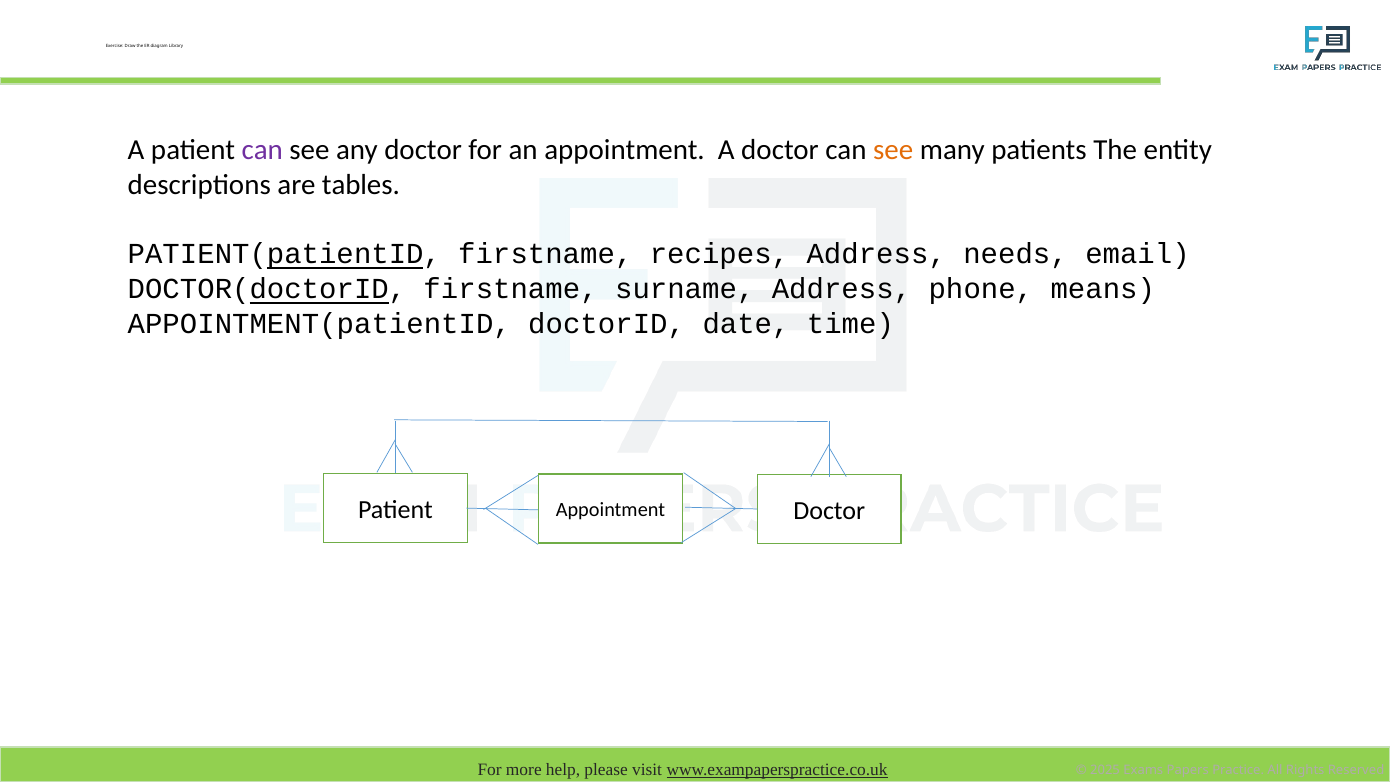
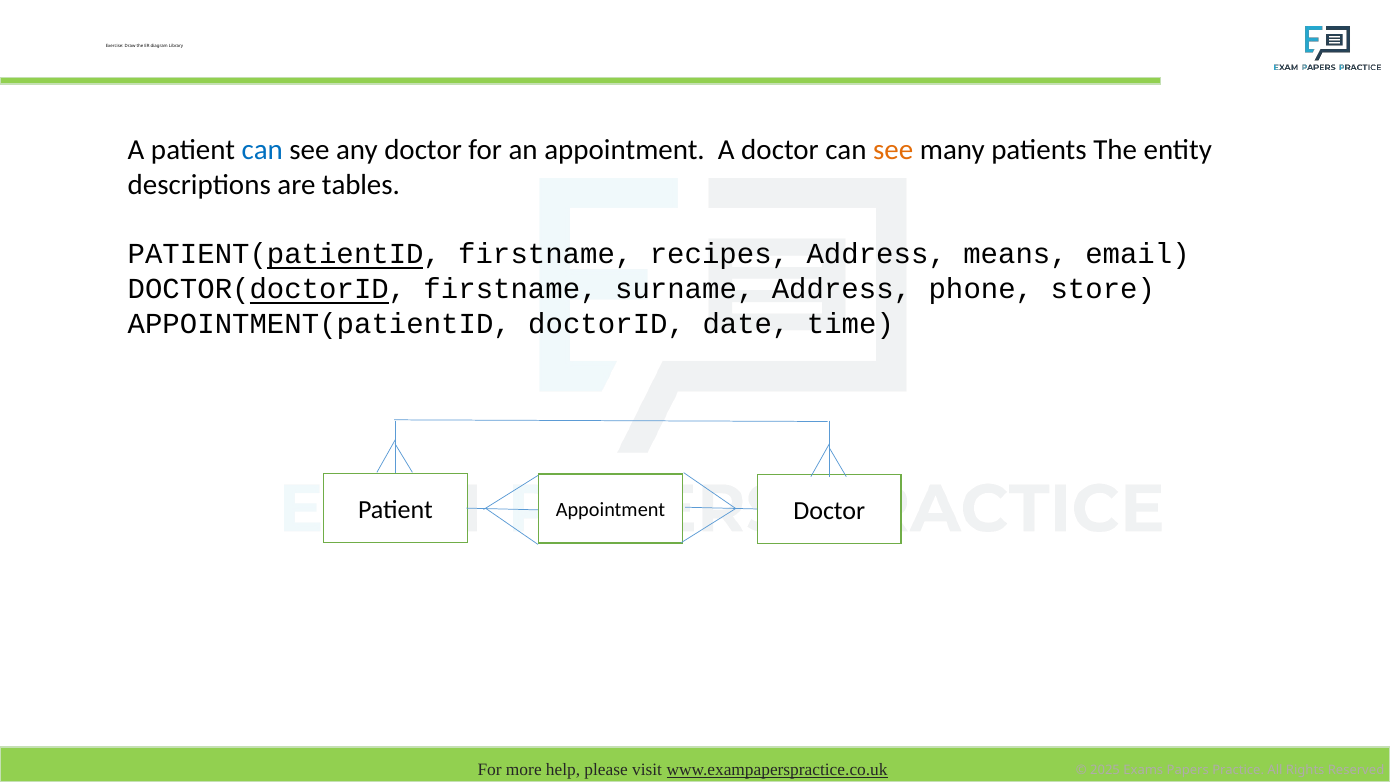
can at (262, 150) colour: purple -> blue
needs: needs -> means
means: means -> store
